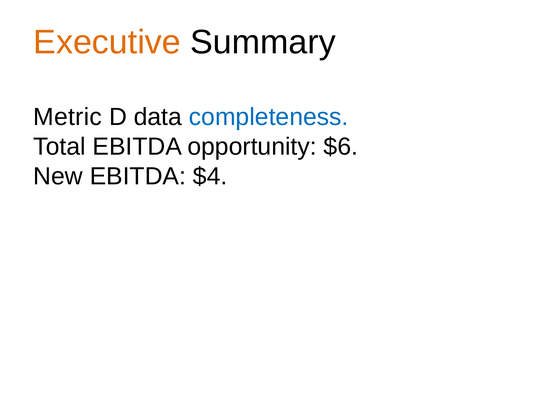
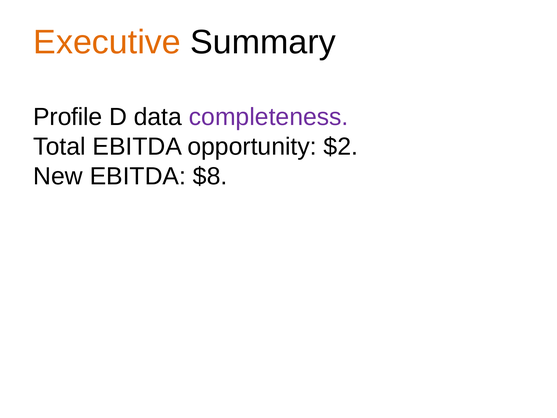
Metric: Metric -> Profile
completeness colour: blue -> purple
$6: $6 -> $2
$4: $4 -> $8
